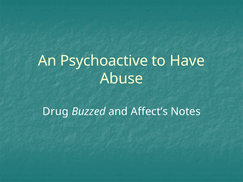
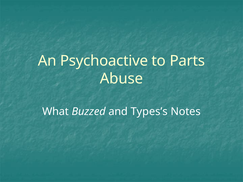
Have: Have -> Parts
Drug: Drug -> What
Affect’s: Affect’s -> Types’s
